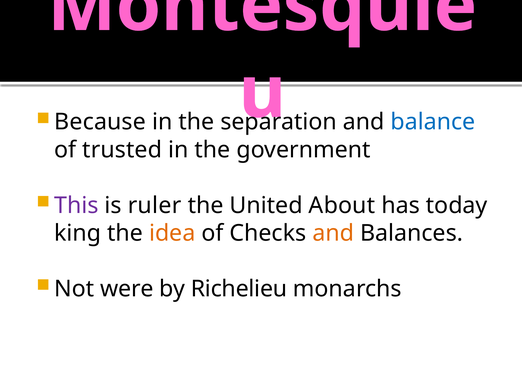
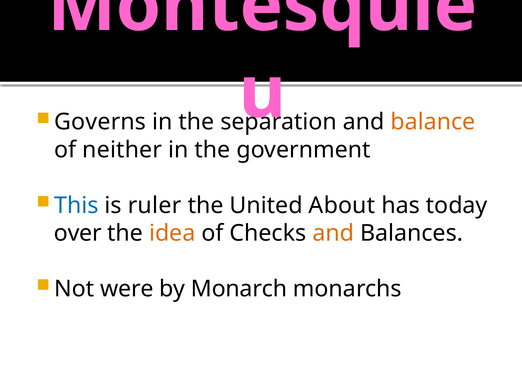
Because: Because -> Governs
balance colour: blue -> orange
trusted: trusted -> neither
This colour: purple -> blue
king: king -> over
Richelieu: Richelieu -> Monarch
